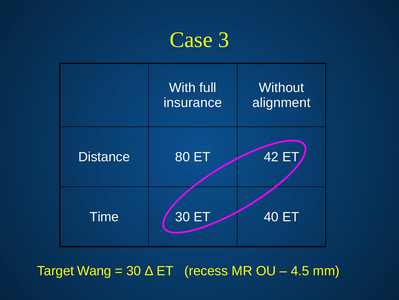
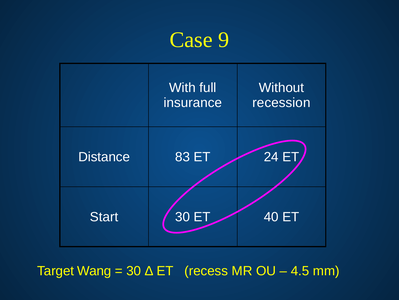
3: 3 -> 9
alignment: alignment -> recession
80: 80 -> 83
42: 42 -> 24
Time: Time -> Start
